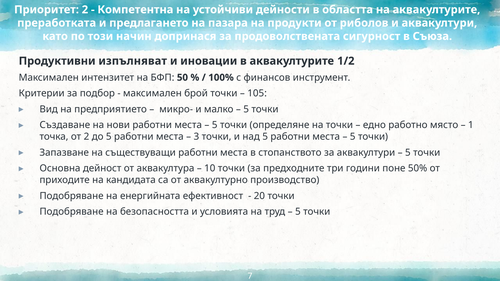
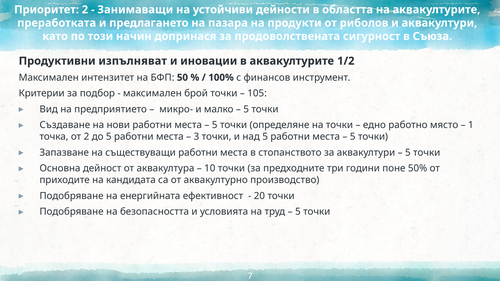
Компетентна: Компетентна -> Занимаващи
